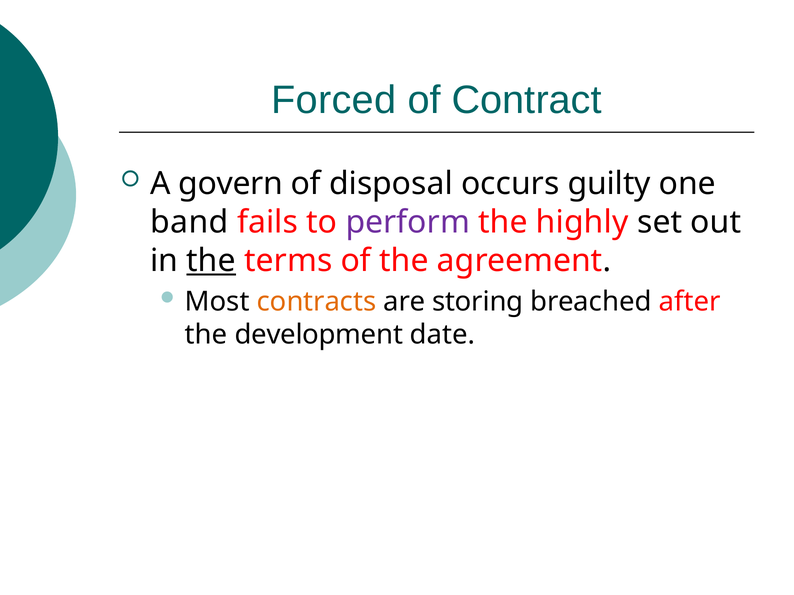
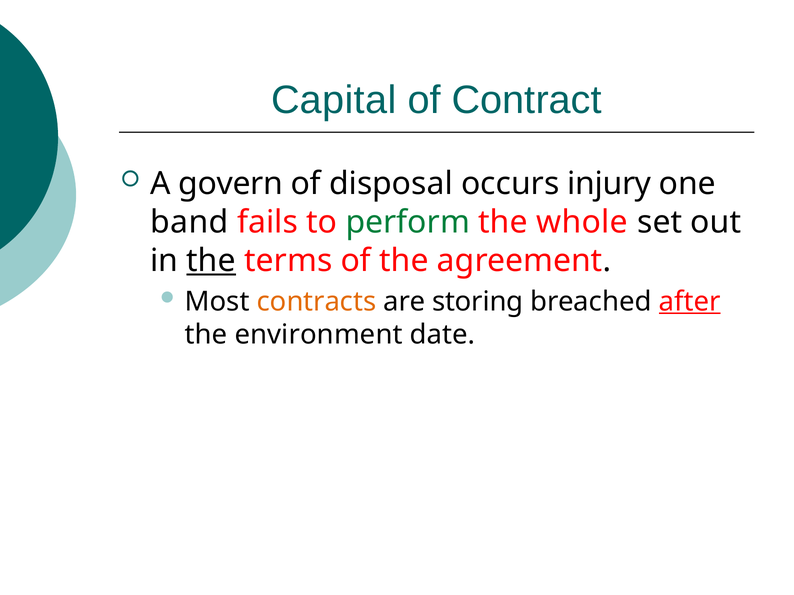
Forced: Forced -> Capital
guilty: guilty -> injury
perform colour: purple -> green
highly: highly -> whole
after underline: none -> present
development: development -> environment
